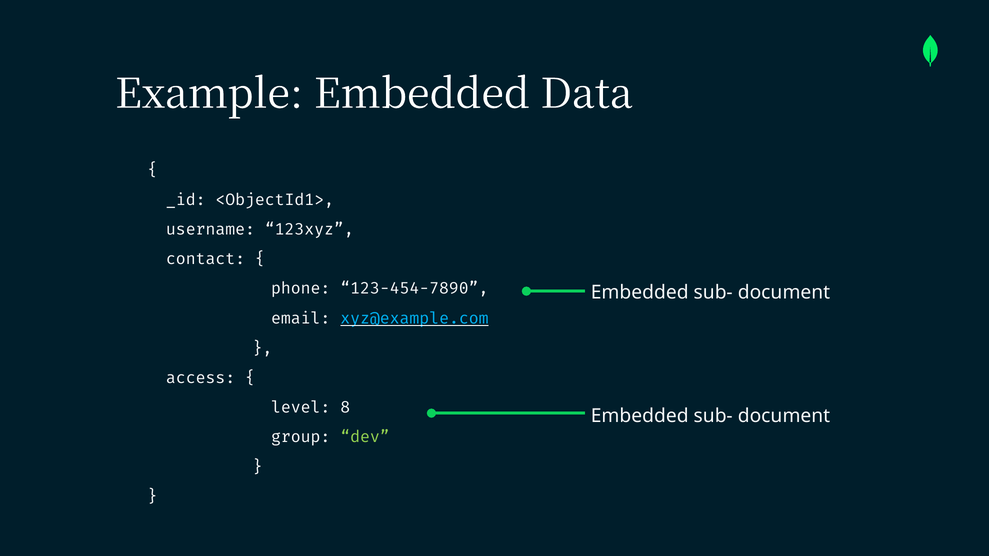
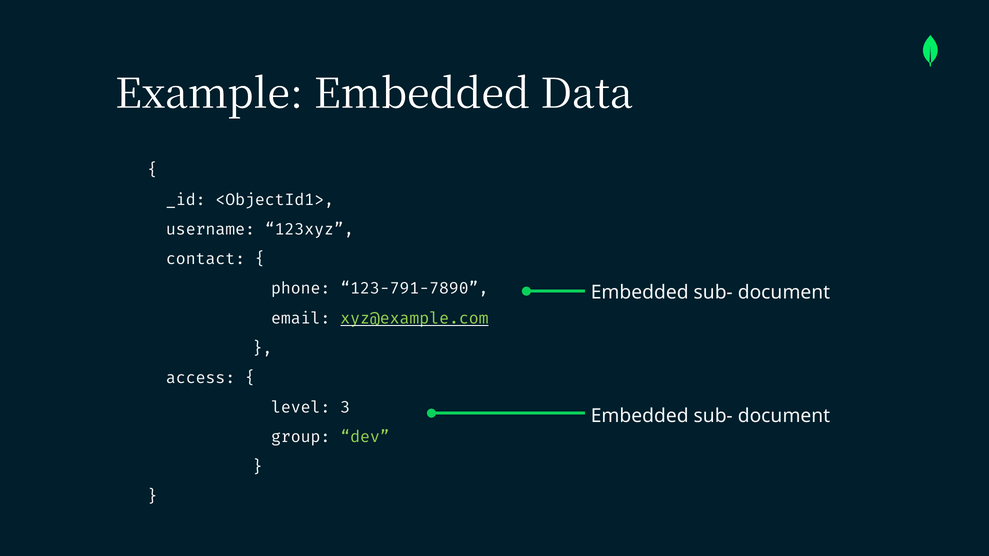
123-454-7890: 123-454-7890 -> 123-791-7890
xyz@example.com colour: light blue -> light green
8: 8 -> 3
